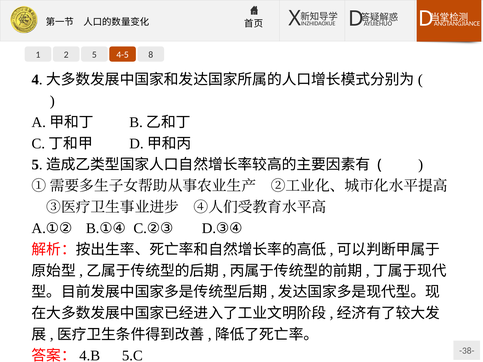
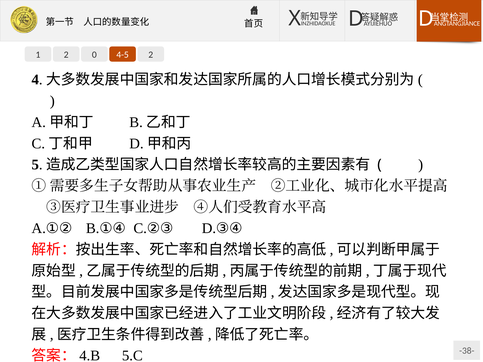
5: 5 -> 0
4-5 8: 8 -> 2
